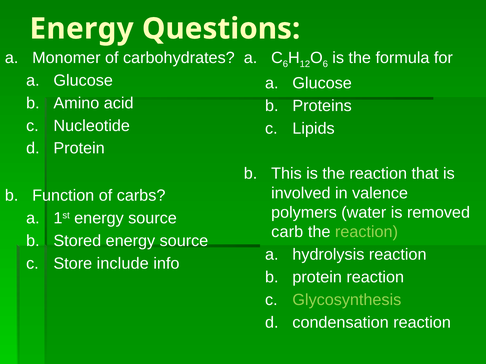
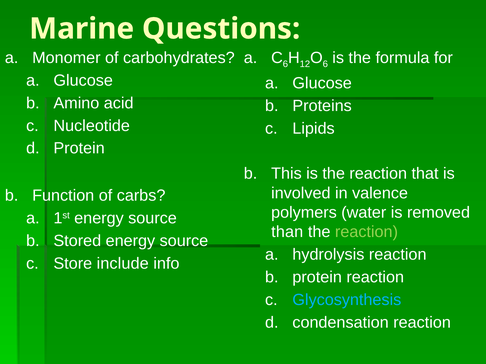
Energy at (82, 29): Energy -> Marine
carb: carb -> than
Glycosynthesis colour: light green -> light blue
